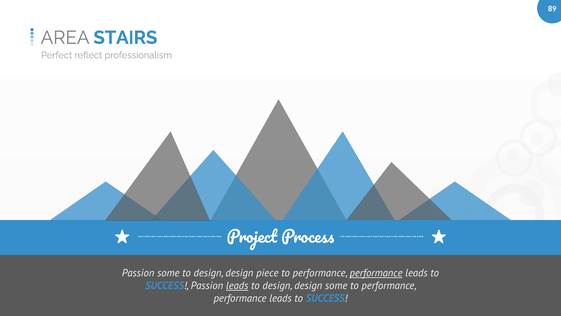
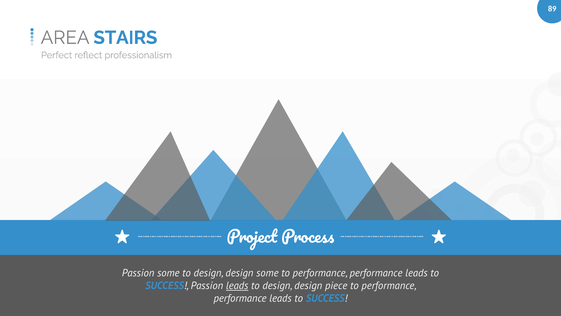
design piece: piece -> some
performance at (376, 273) underline: present -> none
design some: some -> piece
